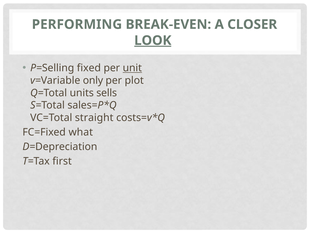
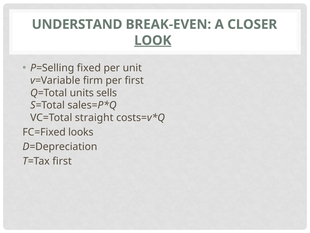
PERFORMING: PERFORMING -> UNDERSTAND
unit underline: present -> none
only: only -> firm
per plot: plot -> first
what: what -> looks
